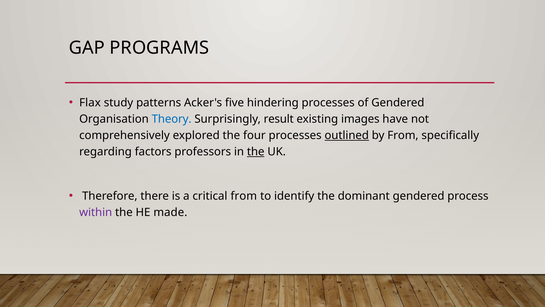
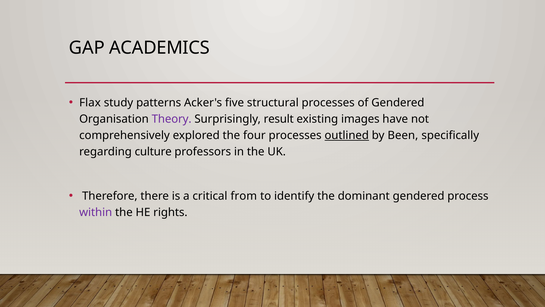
PROGRAMS: PROGRAMS -> ACADEMICS
hindering: hindering -> structural
Theory colour: blue -> purple
by From: From -> Been
factors: factors -> culture
the at (256, 152) underline: present -> none
made: made -> rights
